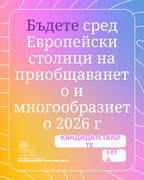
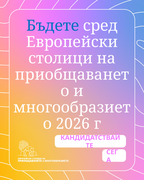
Бъдете colour: purple -> blue
